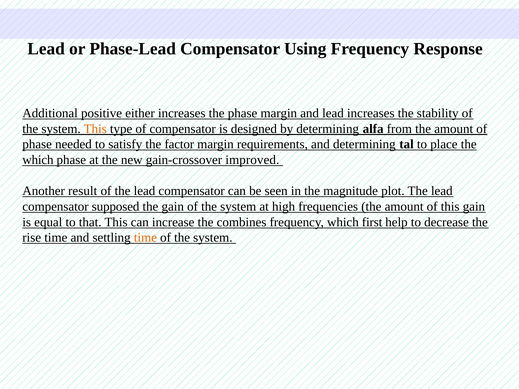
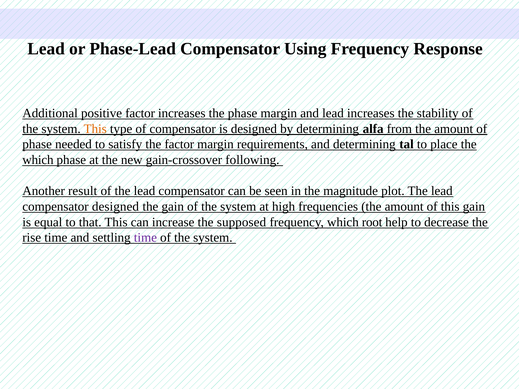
positive either: either -> factor
improved: improved -> following
compensator supposed: supposed -> designed
combines: combines -> supposed
first: first -> root
time at (145, 238) colour: orange -> purple
